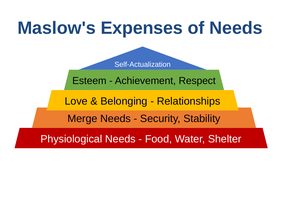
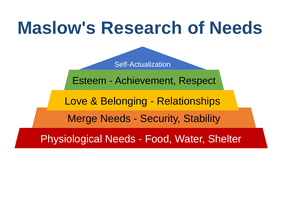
Expenses: Expenses -> Research
